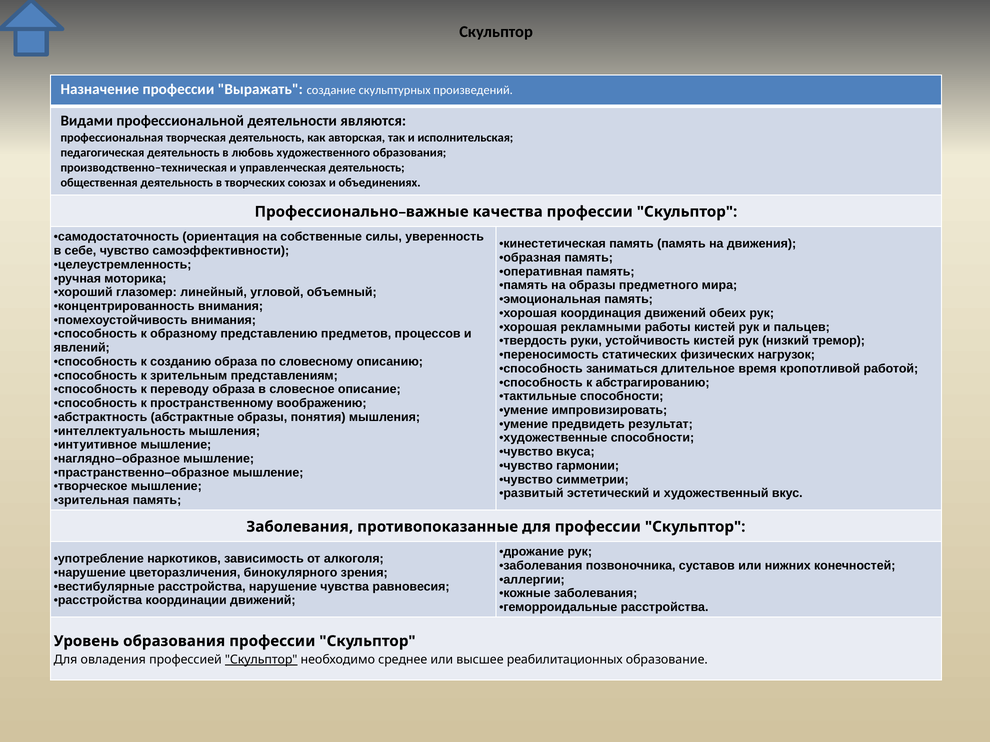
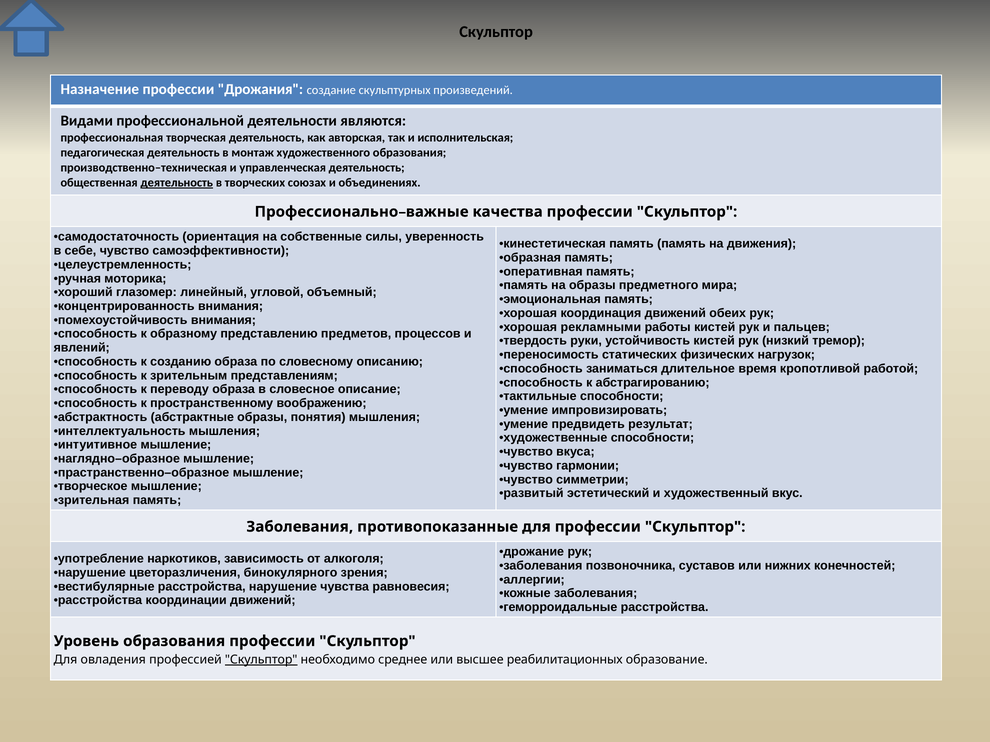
Выражать: Выражать -> Дрожания
любовь: любовь -> монтаж
деятельность at (177, 183) underline: none -> present
